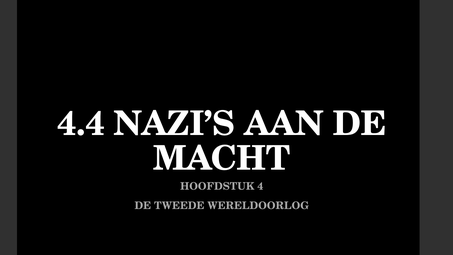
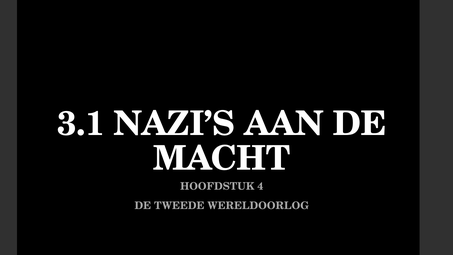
4.4: 4.4 -> 3.1
